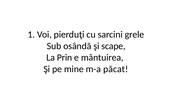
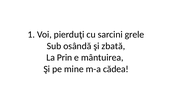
scape: scape -> zbată
păcat: păcat -> cădea
